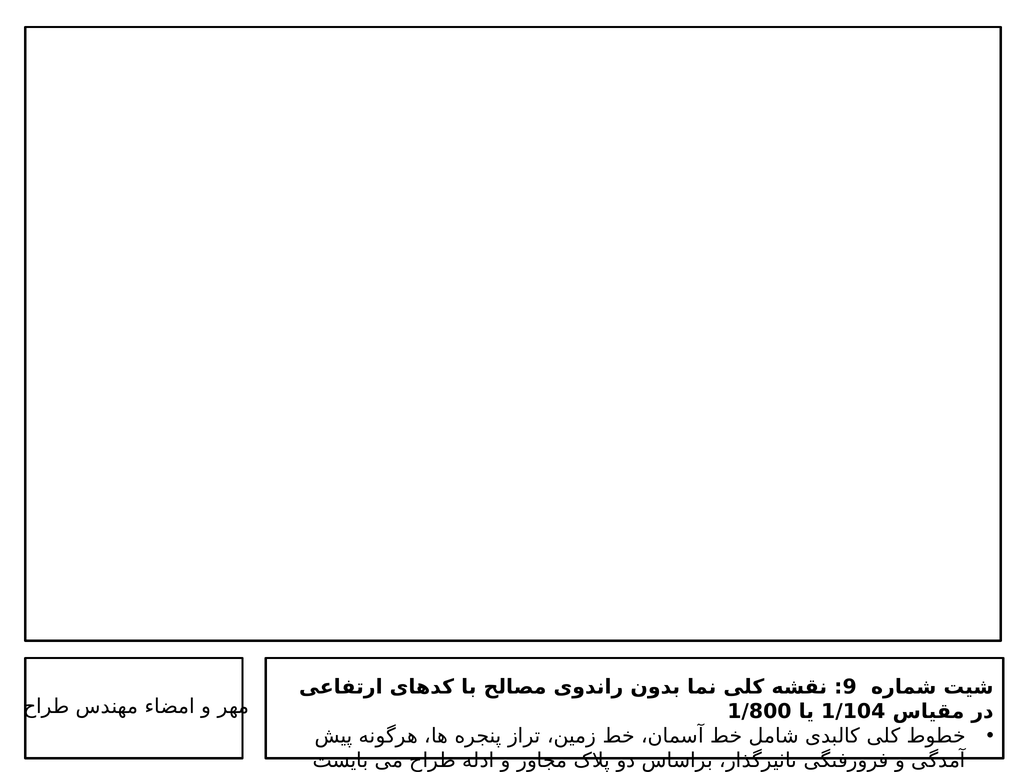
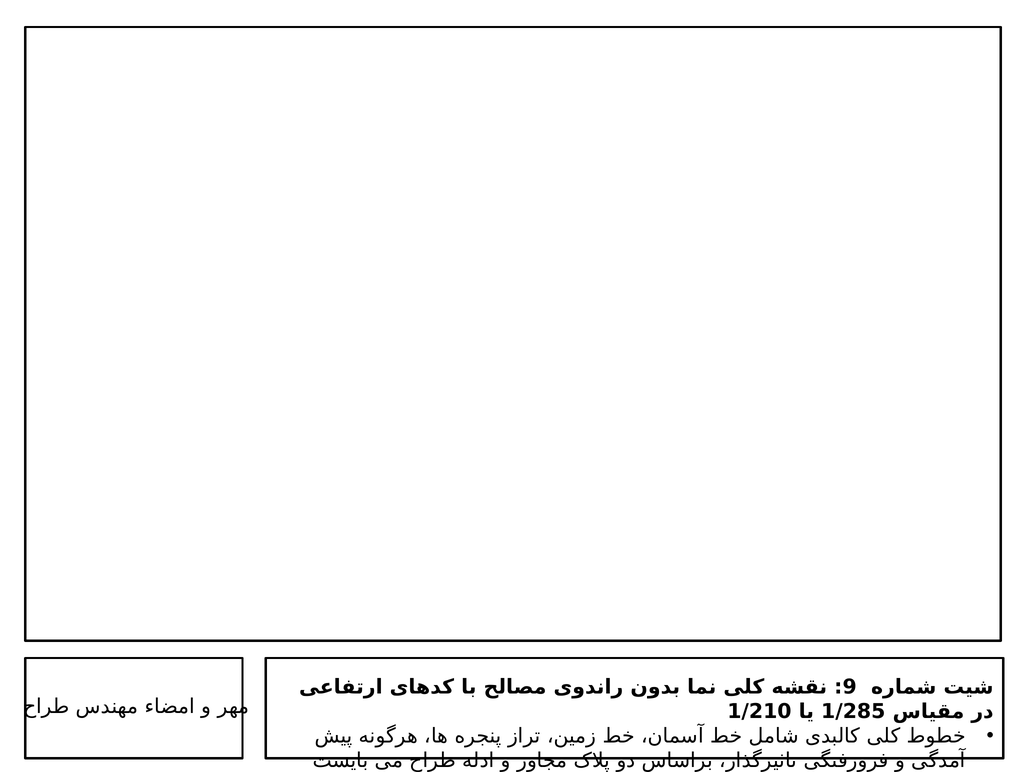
1/800: 1/800 -> 1/210
1/104: 1/104 -> 1/285
